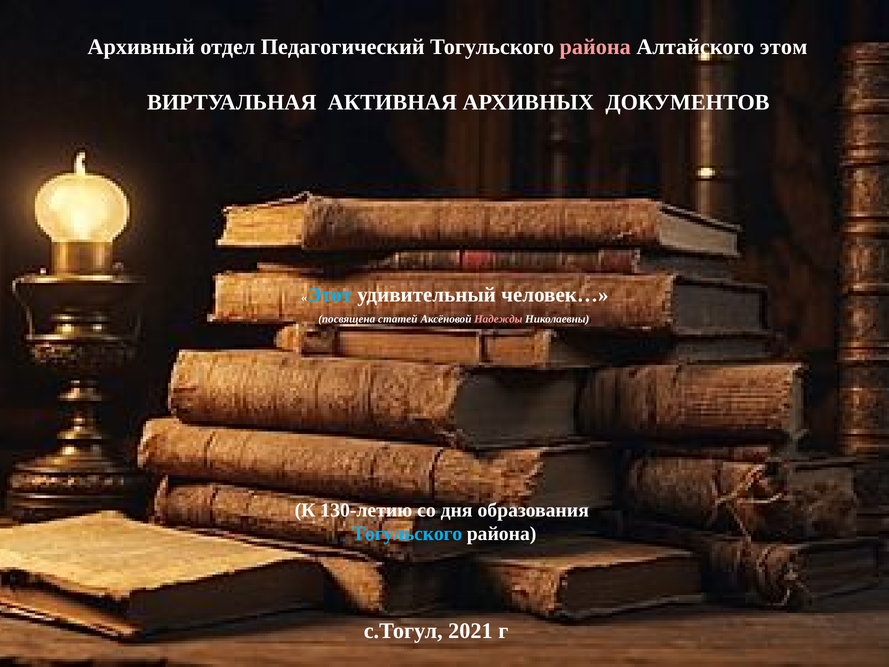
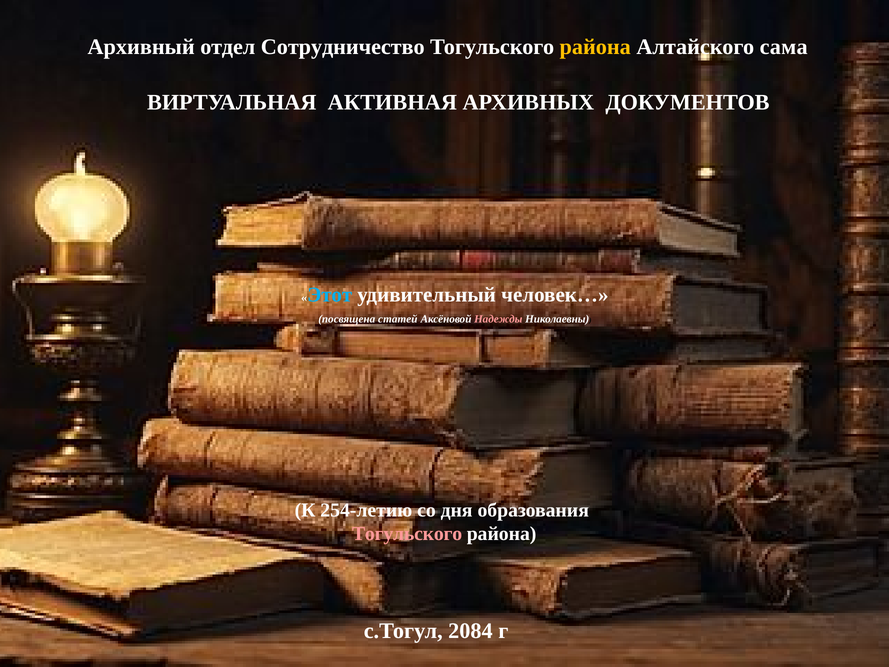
Педагогический: Педагогический -> Сотрудничество
района at (595, 47) colour: pink -> yellow
этом: этом -> сама
130-летию: 130-летию -> 254-летию
Тогульского at (407, 534) colour: light blue -> pink
2021: 2021 -> 2084
